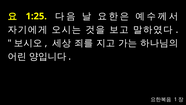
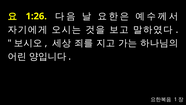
1:25: 1:25 -> 1:26
